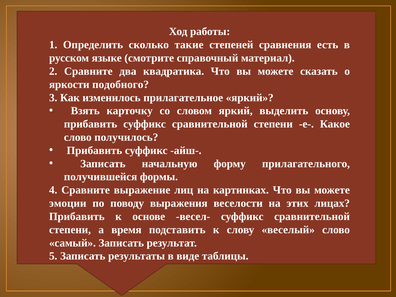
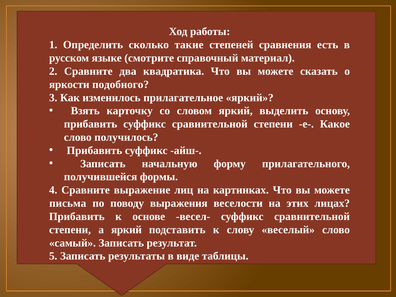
эмоции: эмоции -> письма
а время: время -> яркий
